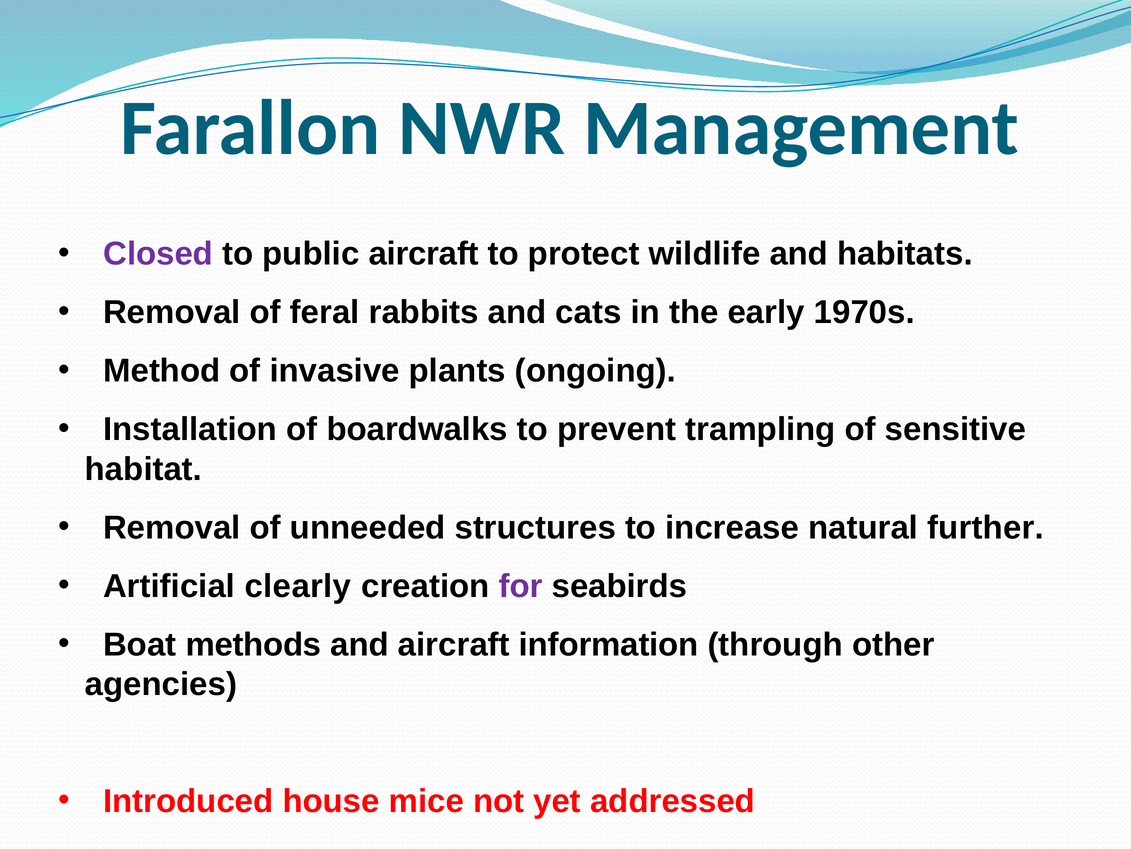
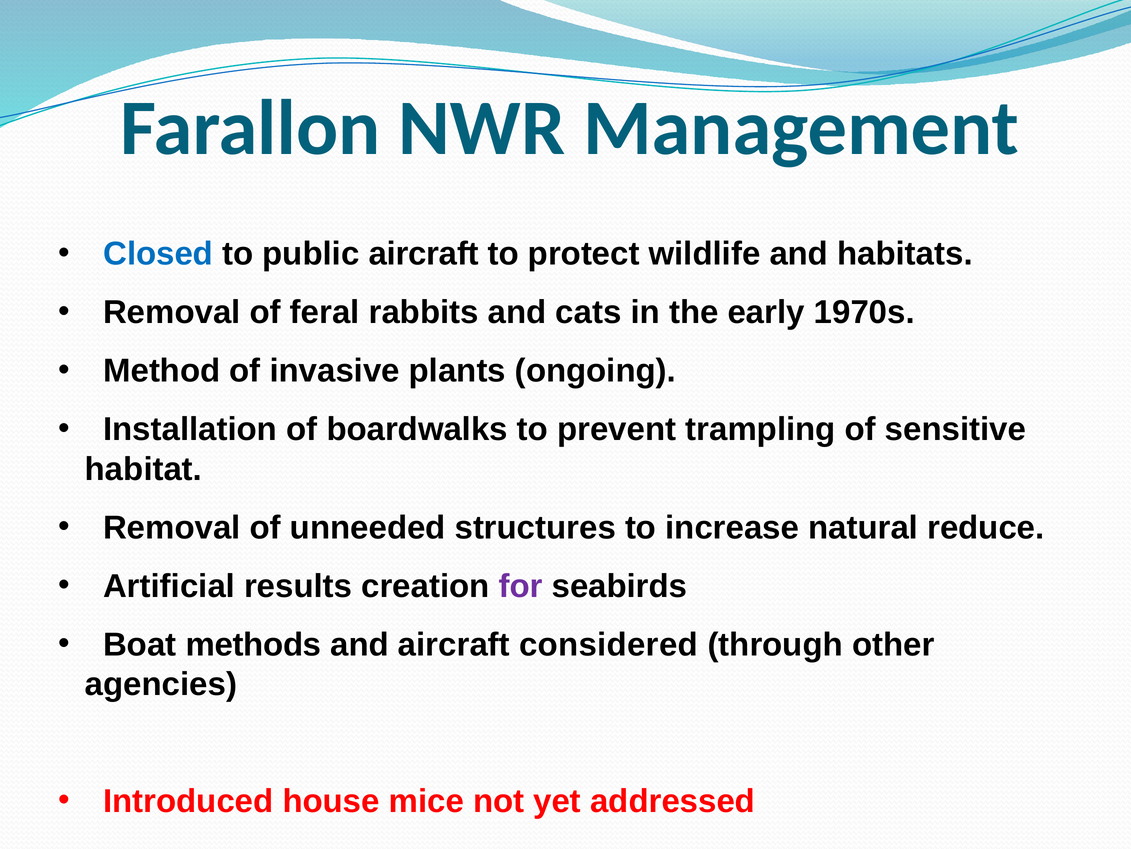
Closed colour: purple -> blue
further: further -> reduce
clearly: clearly -> results
information: information -> considered
